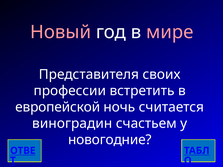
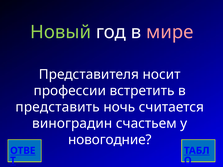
Новый colour: pink -> light green
своих: своих -> носит
европейской: европейской -> представить
